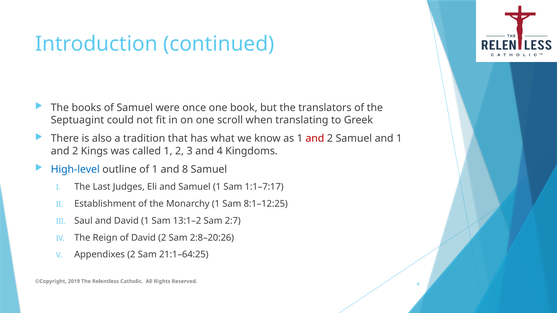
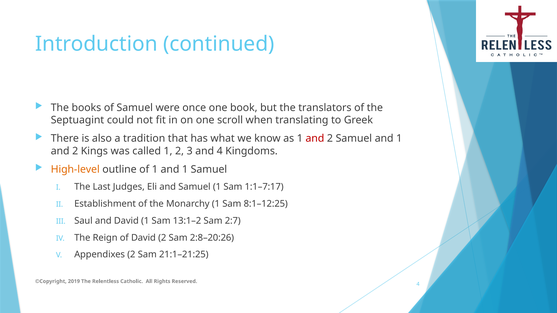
High-level colour: blue -> orange
1 and 8: 8 -> 1
21:1–64:25: 21:1–64:25 -> 21:1–21:25
